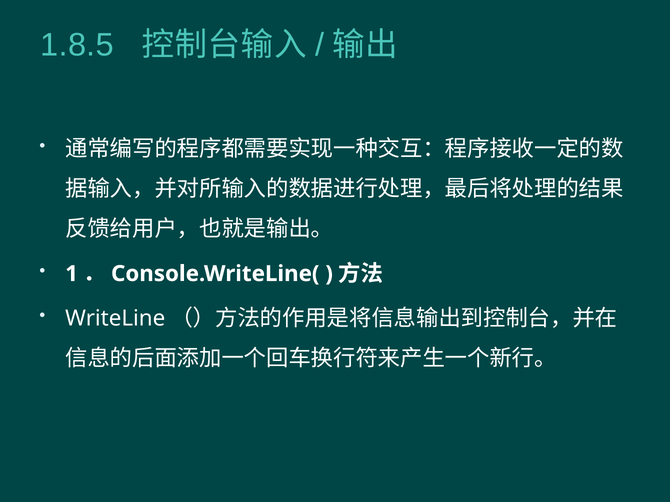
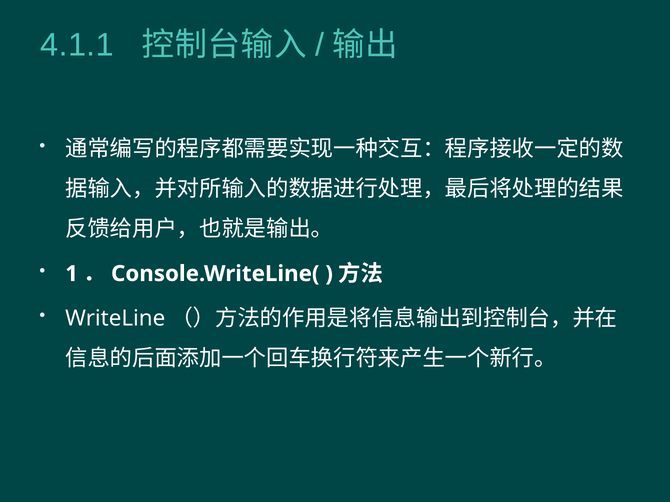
1.8.5: 1.8.5 -> 4.1.1
